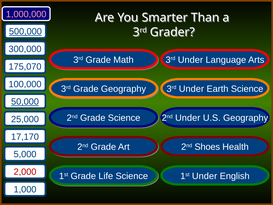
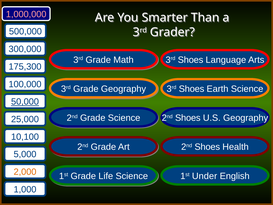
500,000 underline: present -> none
Under at (190, 60): Under -> Shoes
175,070: 175,070 -> 175,300
Under at (191, 89): Under -> Shoes
Under at (188, 118): Under -> Shoes
17,170: 17,170 -> 10,100
2,000 colour: red -> orange
